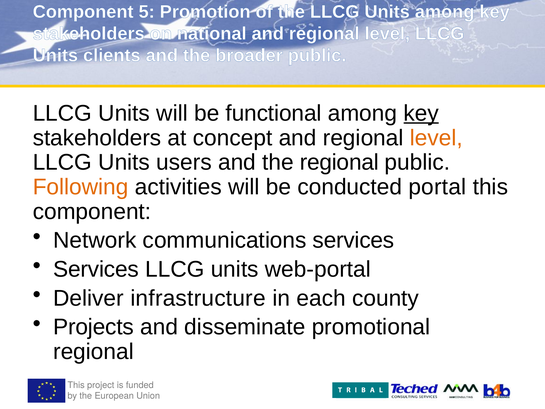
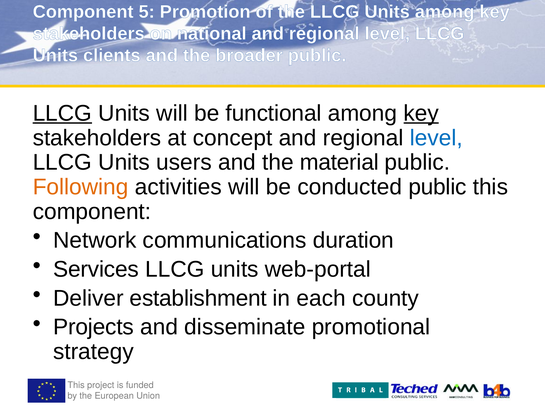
LLCG at (62, 113) underline: none -> present
level at (436, 138) colour: orange -> blue
the regional: regional -> material
conducted portal: portal -> public
communications services: services -> duration
infrastructure: infrastructure -> establishment
regional at (93, 351): regional -> strategy
